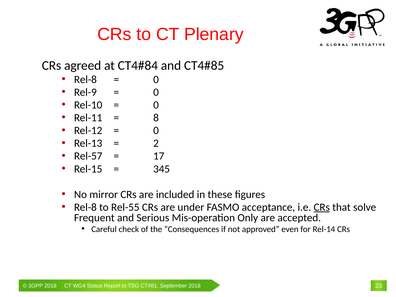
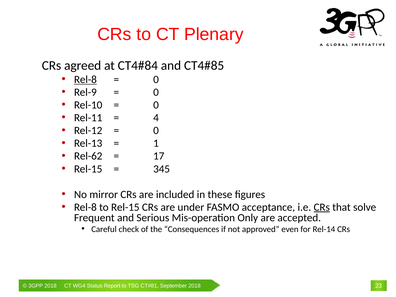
Rel-8 at (85, 79) underline: none -> present
8: 8 -> 4
2: 2 -> 1
Rel-57: Rel-57 -> Rel-62
to Rel-55: Rel-55 -> Rel-15
